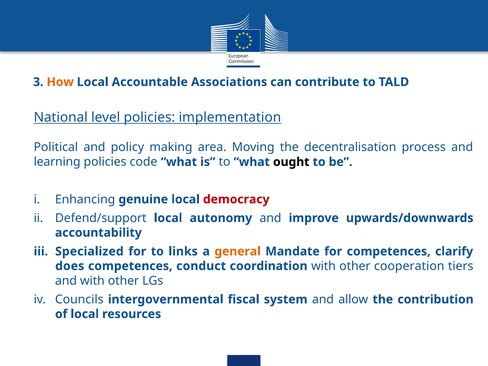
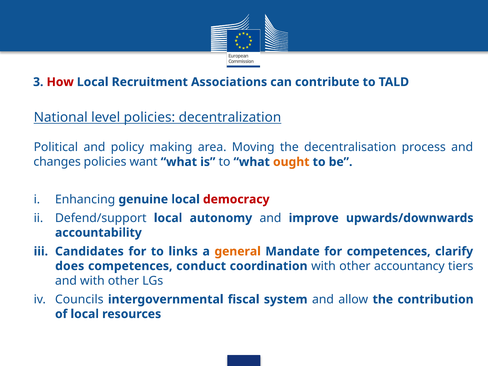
How colour: orange -> red
Accountable: Accountable -> Recruitment
implementation: implementation -> decentralization
learning: learning -> changes
code: code -> want
ought colour: black -> orange
Specialized: Specialized -> Candidates
cooperation: cooperation -> accountancy
